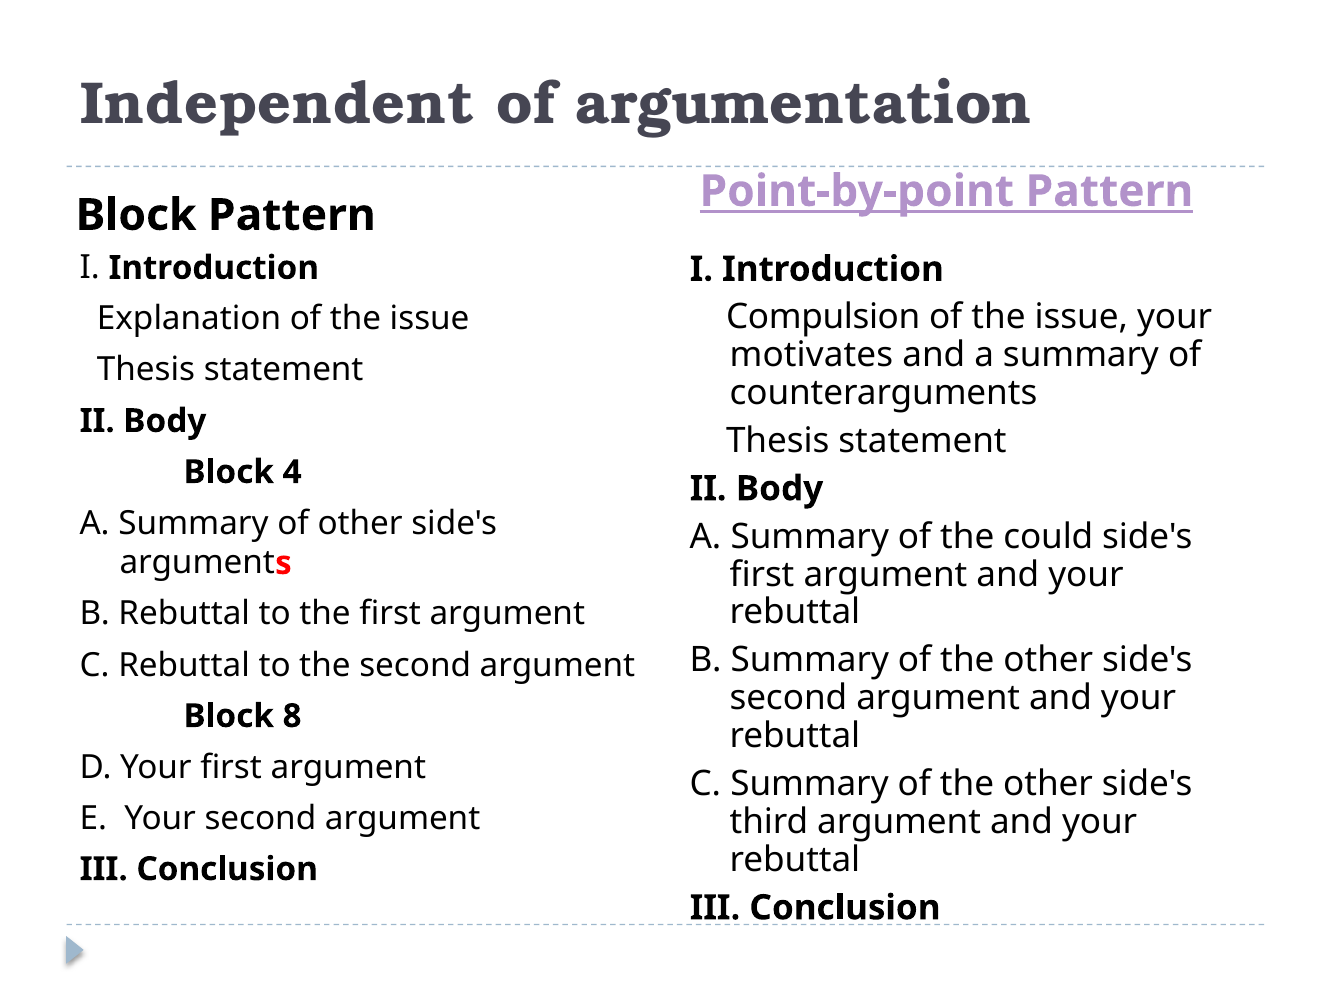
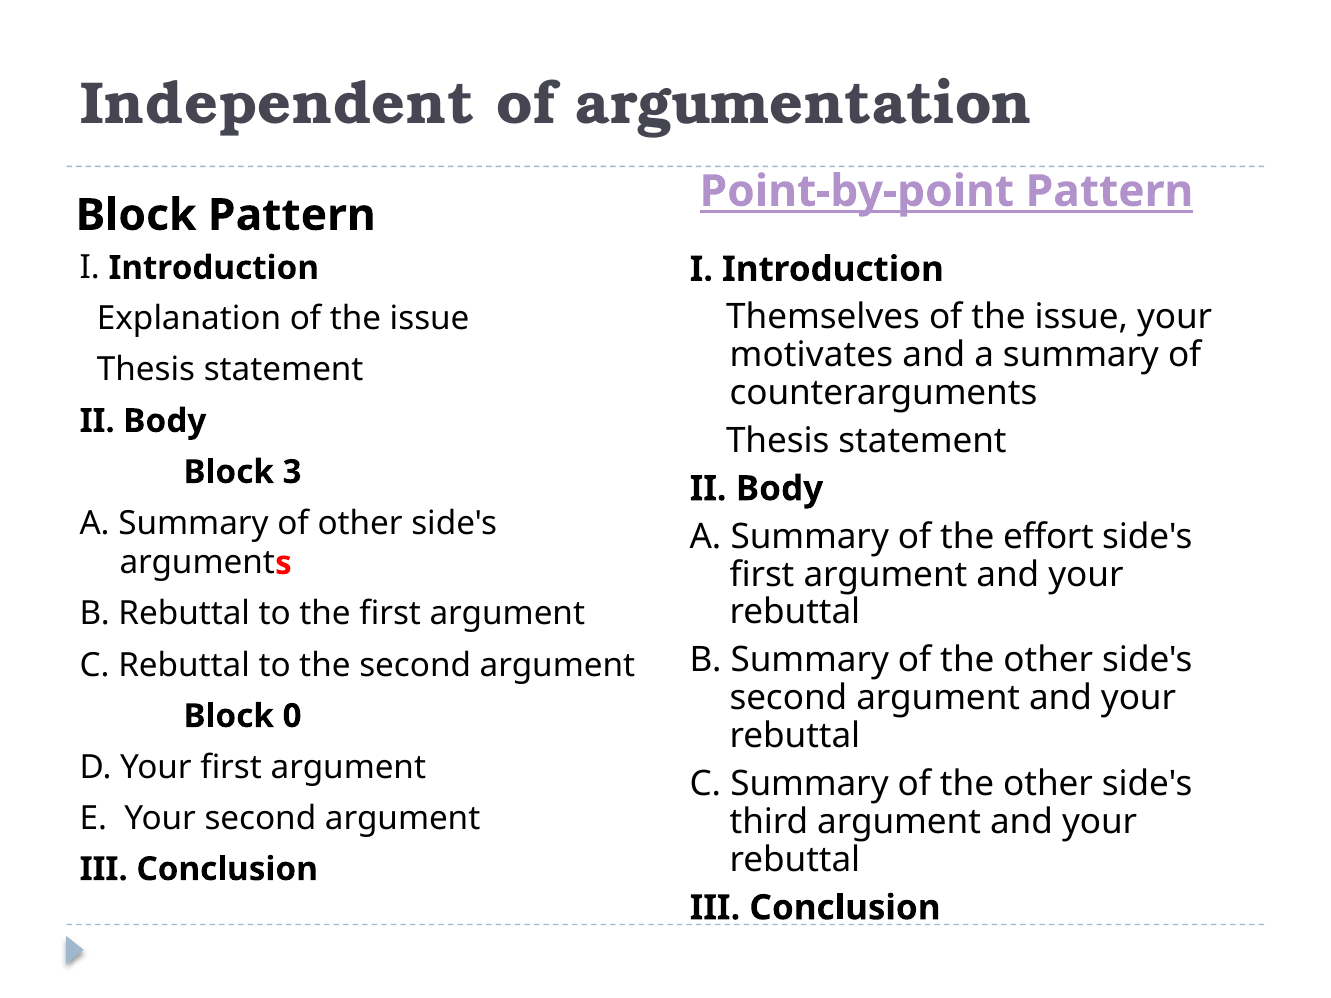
Compulsion: Compulsion -> Themselves
4: 4 -> 3
could: could -> effort
8: 8 -> 0
